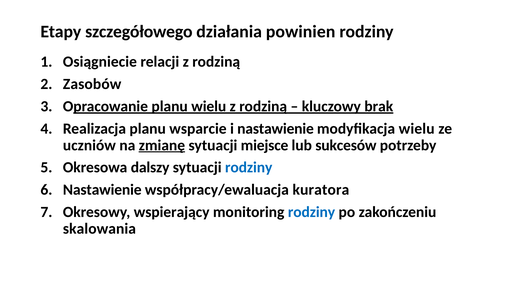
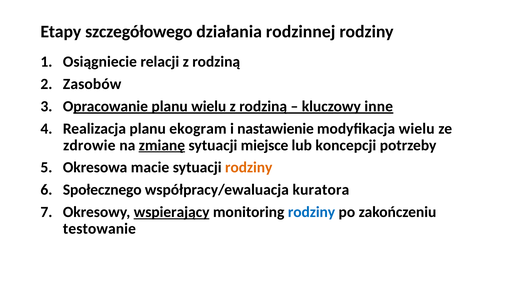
powinien: powinien -> rodzinnej
brak: brak -> inne
wsparcie: wsparcie -> ekogram
uczniów: uczniów -> zdrowie
sukcesów: sukcesów -> koncepcji
dalszy: dalszy -> macie
rodziny at (249, 167) colour: blue -> orange
Nastawienie at (102, 190): Nastawienie -> Społecznego
wspierający underline: none -> present
skalowania: skalowania -> testowanie
